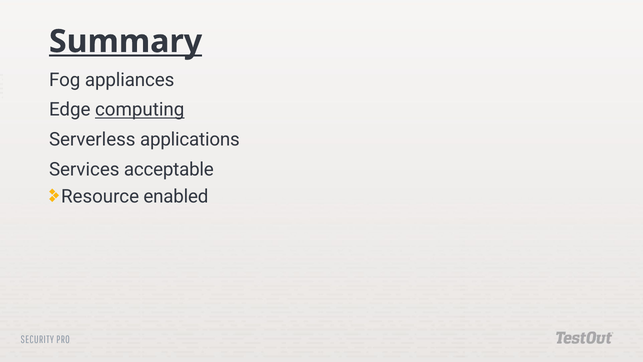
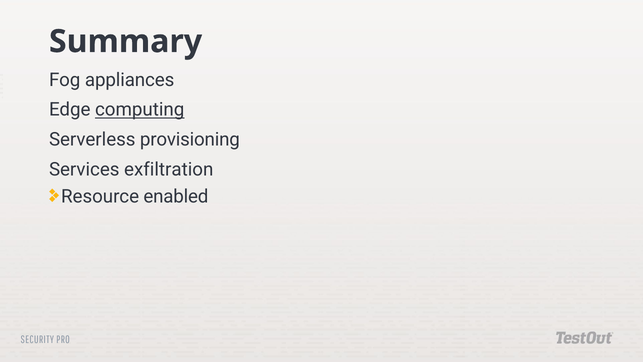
Summary underline: present -> none
applications: applications -> provisioning
acceptable: acceptable -> exfiltration
